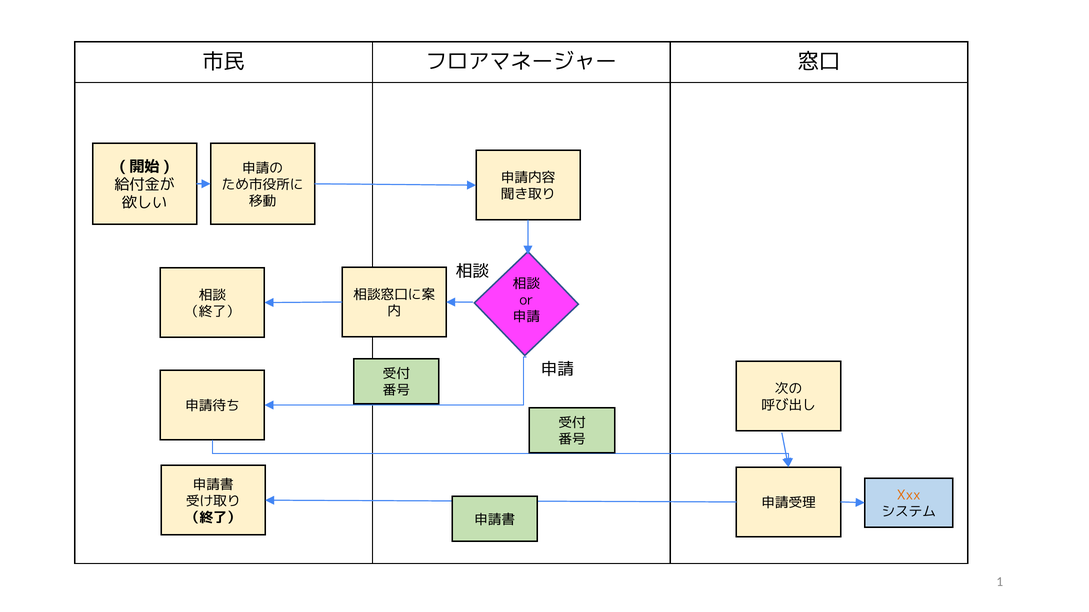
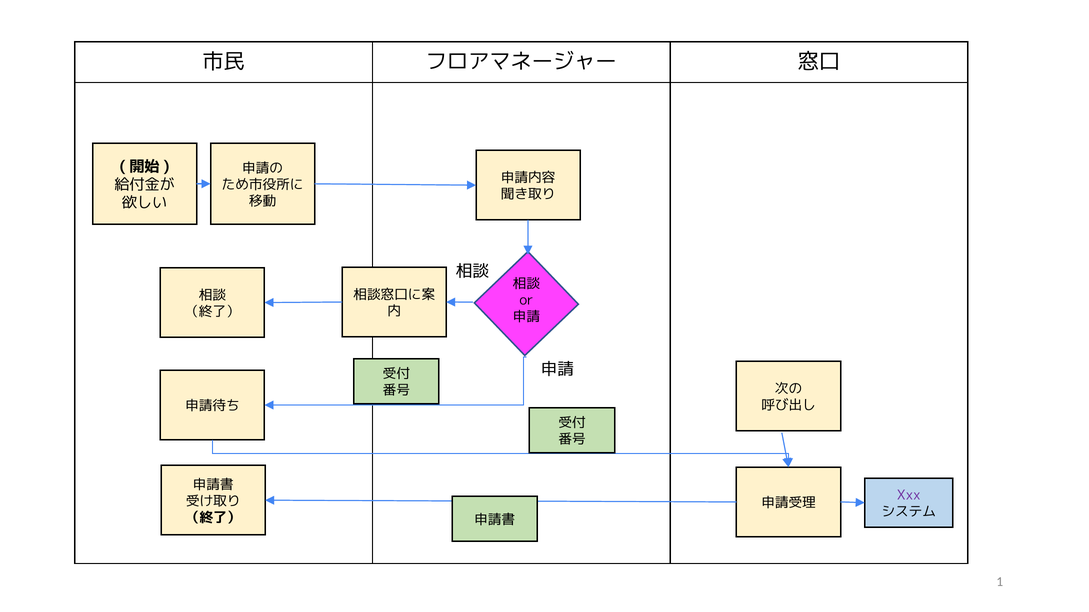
Xxx colour: orange -> purple
